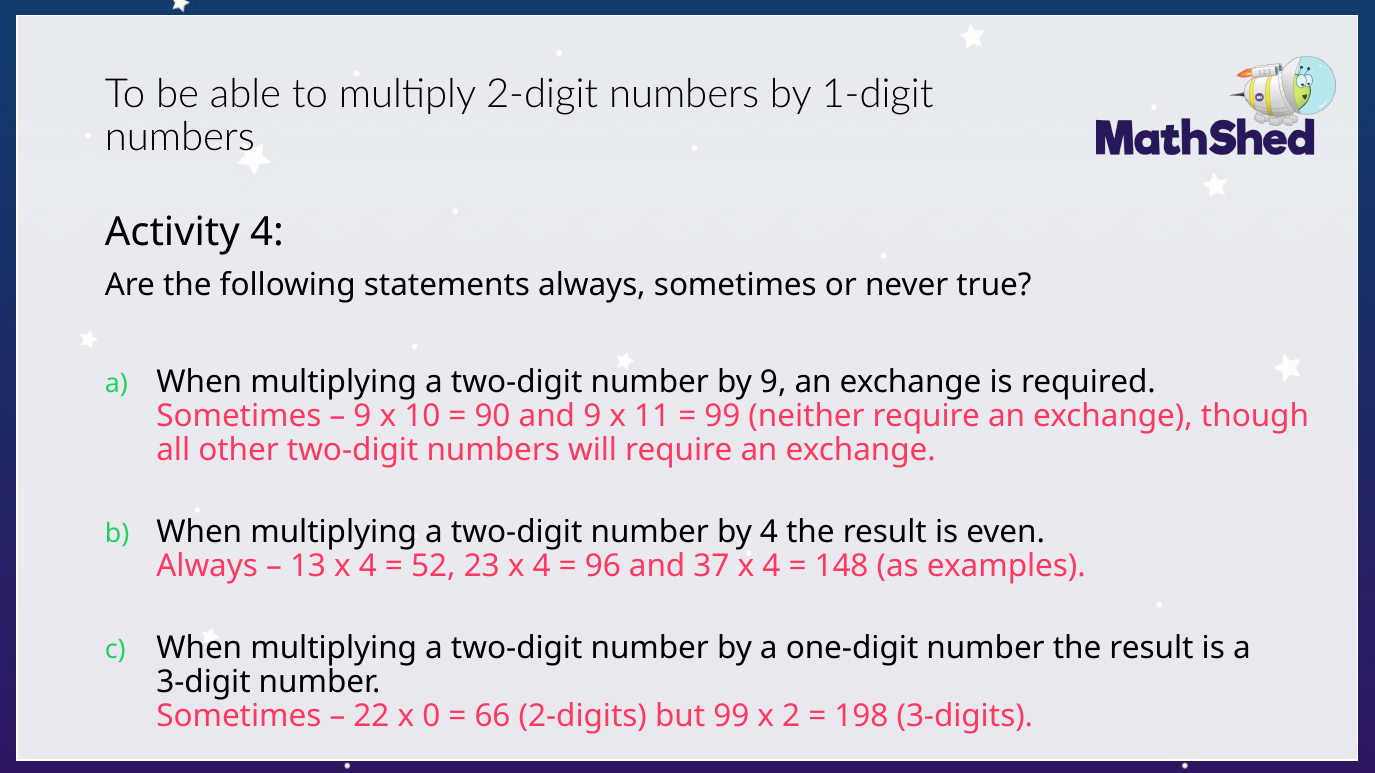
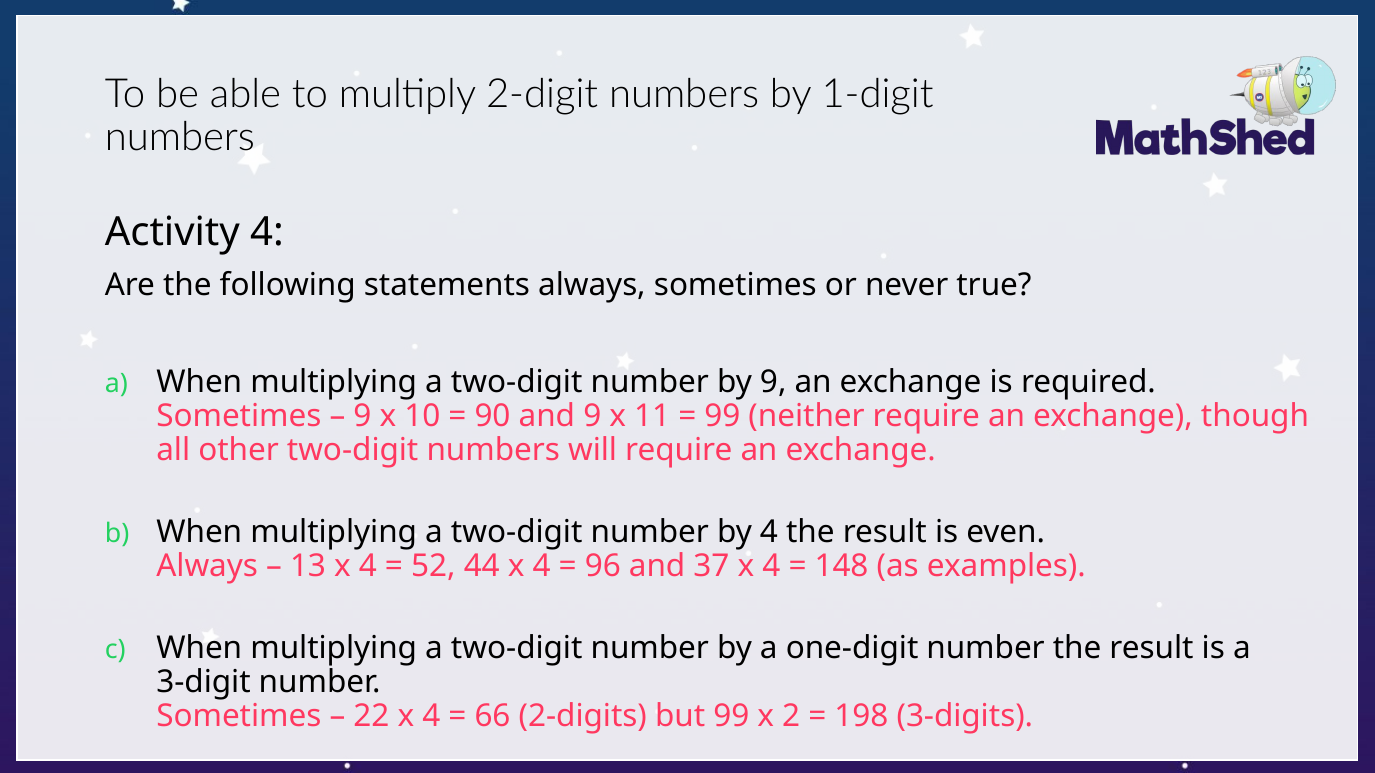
23: 23 -> 44
22 x 0: 0 -> 4
